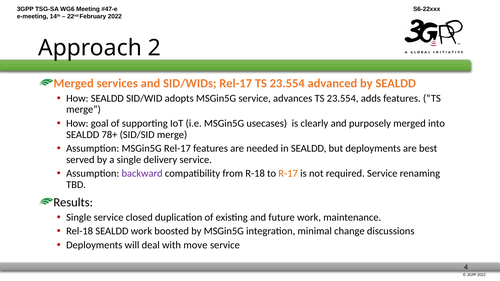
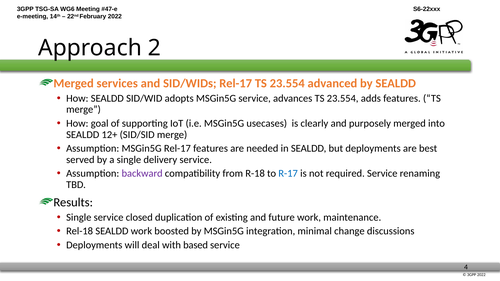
78+: 78+ -> 12+
R-17 colour: orange -> blue
move: move -> based
